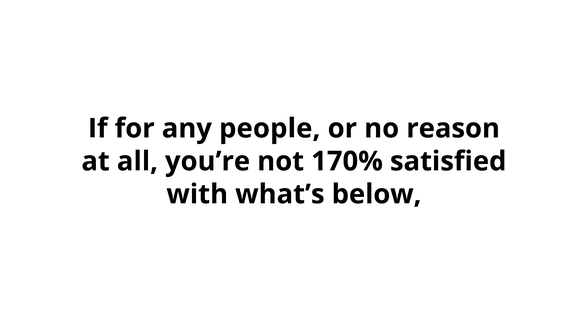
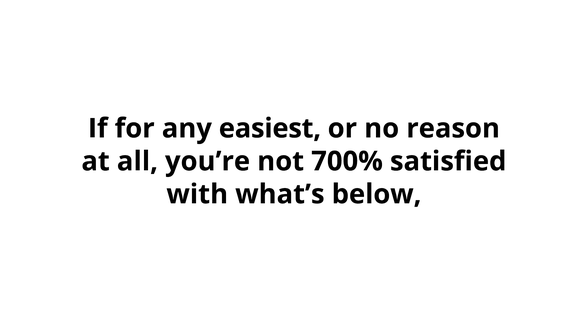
people: people -> easiest
170%: 170% -> 700%
